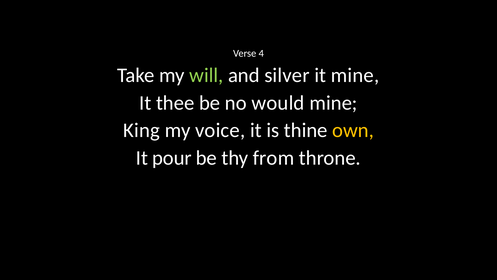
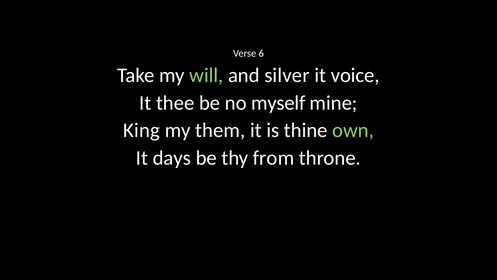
4: 4 -> 6
it mine: mine -> voice
would: would -> myself
voice: voice -> them
own colour: yellow -> light green
pour: pour -> days
